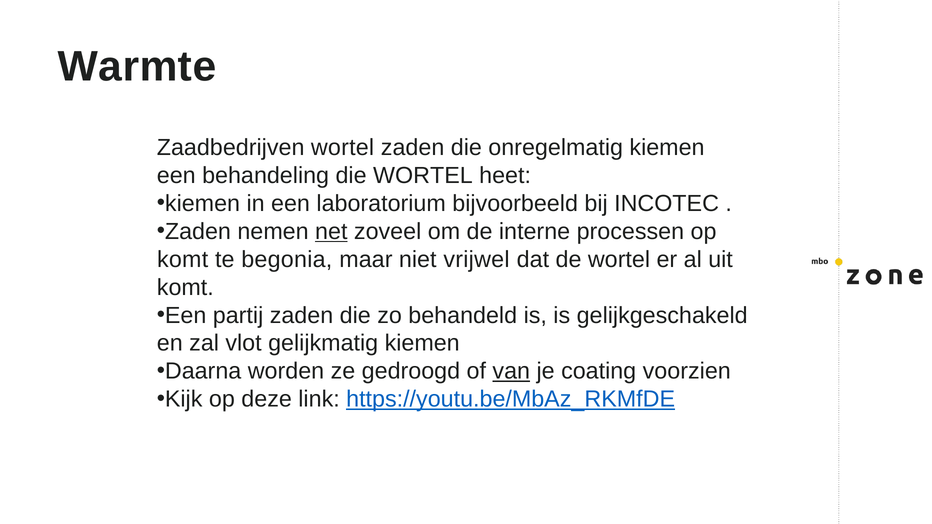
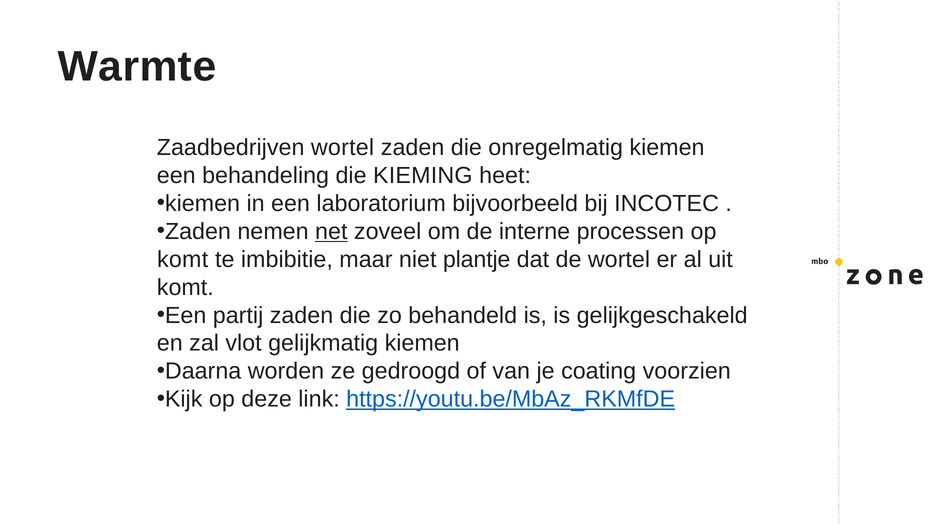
die WORTEL: WORTEL -> KIEMING
begonia: begonia -> imbibitie
vrijwel: vrijwel -> plantje
van underline: present -> none
